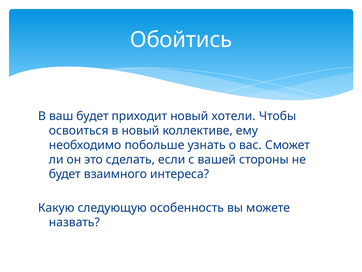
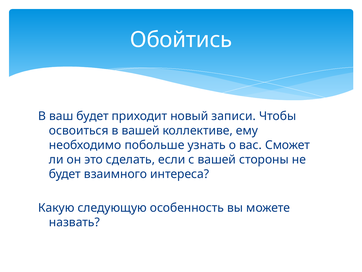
хотели: хотели -> записи
в новый: новый -> вашей
